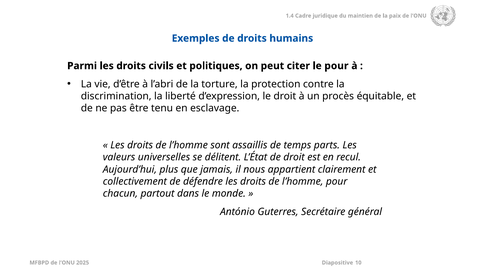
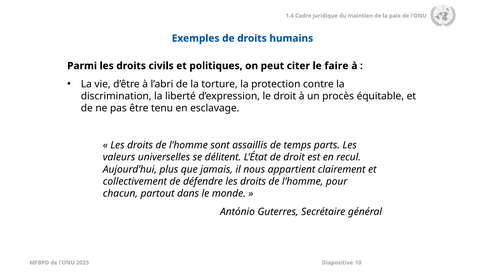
le pour: pour -> faire
